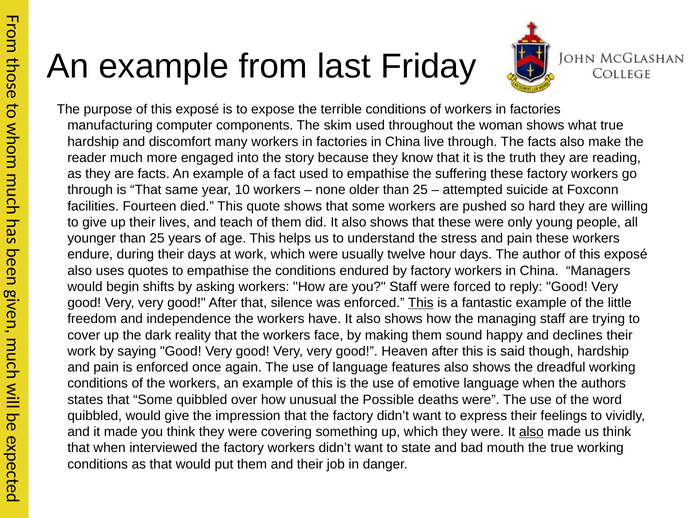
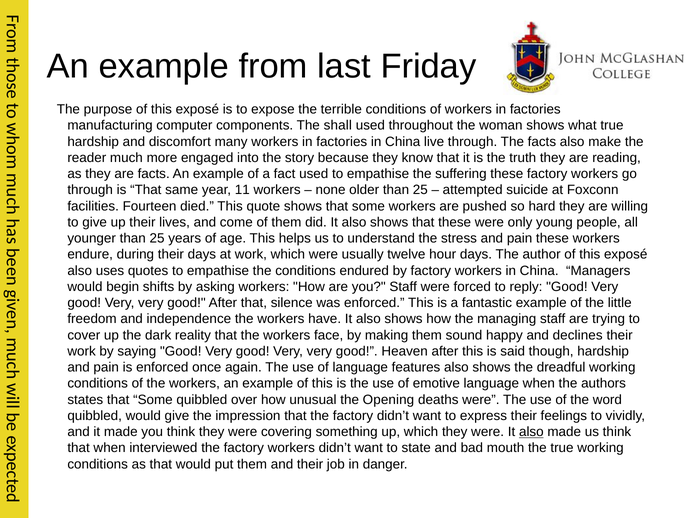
skim: skim -> shall
10: 10 -> 11
teach: teach -> come
This at (421, 303) underline: present -> none
Possible: Possible -> Opening
